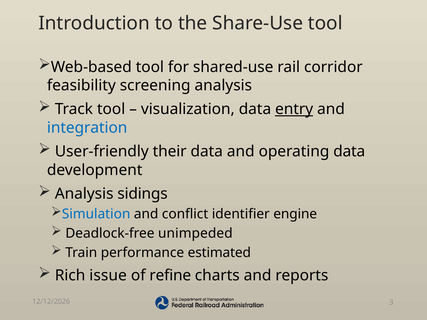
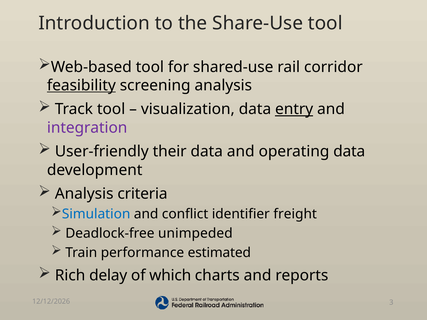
feasibility underline: none -> present
integration colour: blue -> purple
sidings: sidings -> criteria
engine: engine -> freight
issue: issue -> delay
refine: refine -> which
